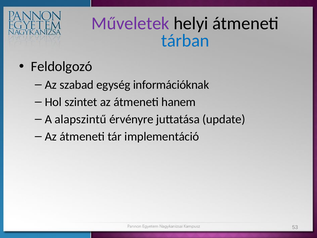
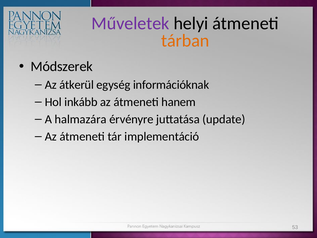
tárban colour: blue -> orange
Feldolgozó: Feldolgozó -> Módszerek
szabad: szabad -> átkerül
szintet: szintet -> inkább
alapszintű: alapszintű -> halmazára
